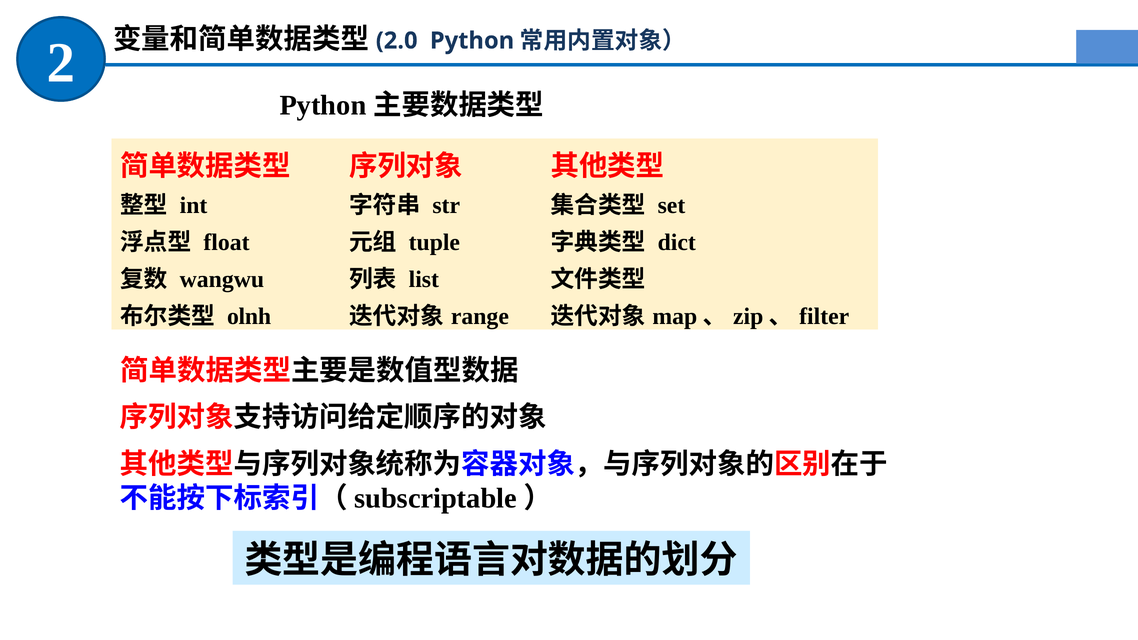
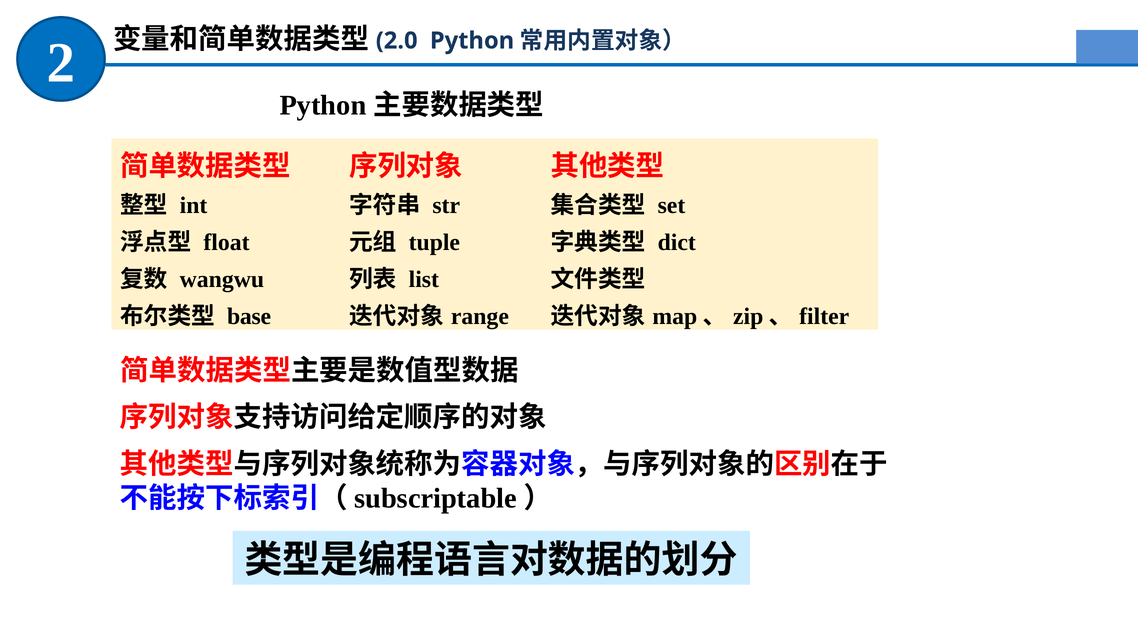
olnh: olnh -> base
